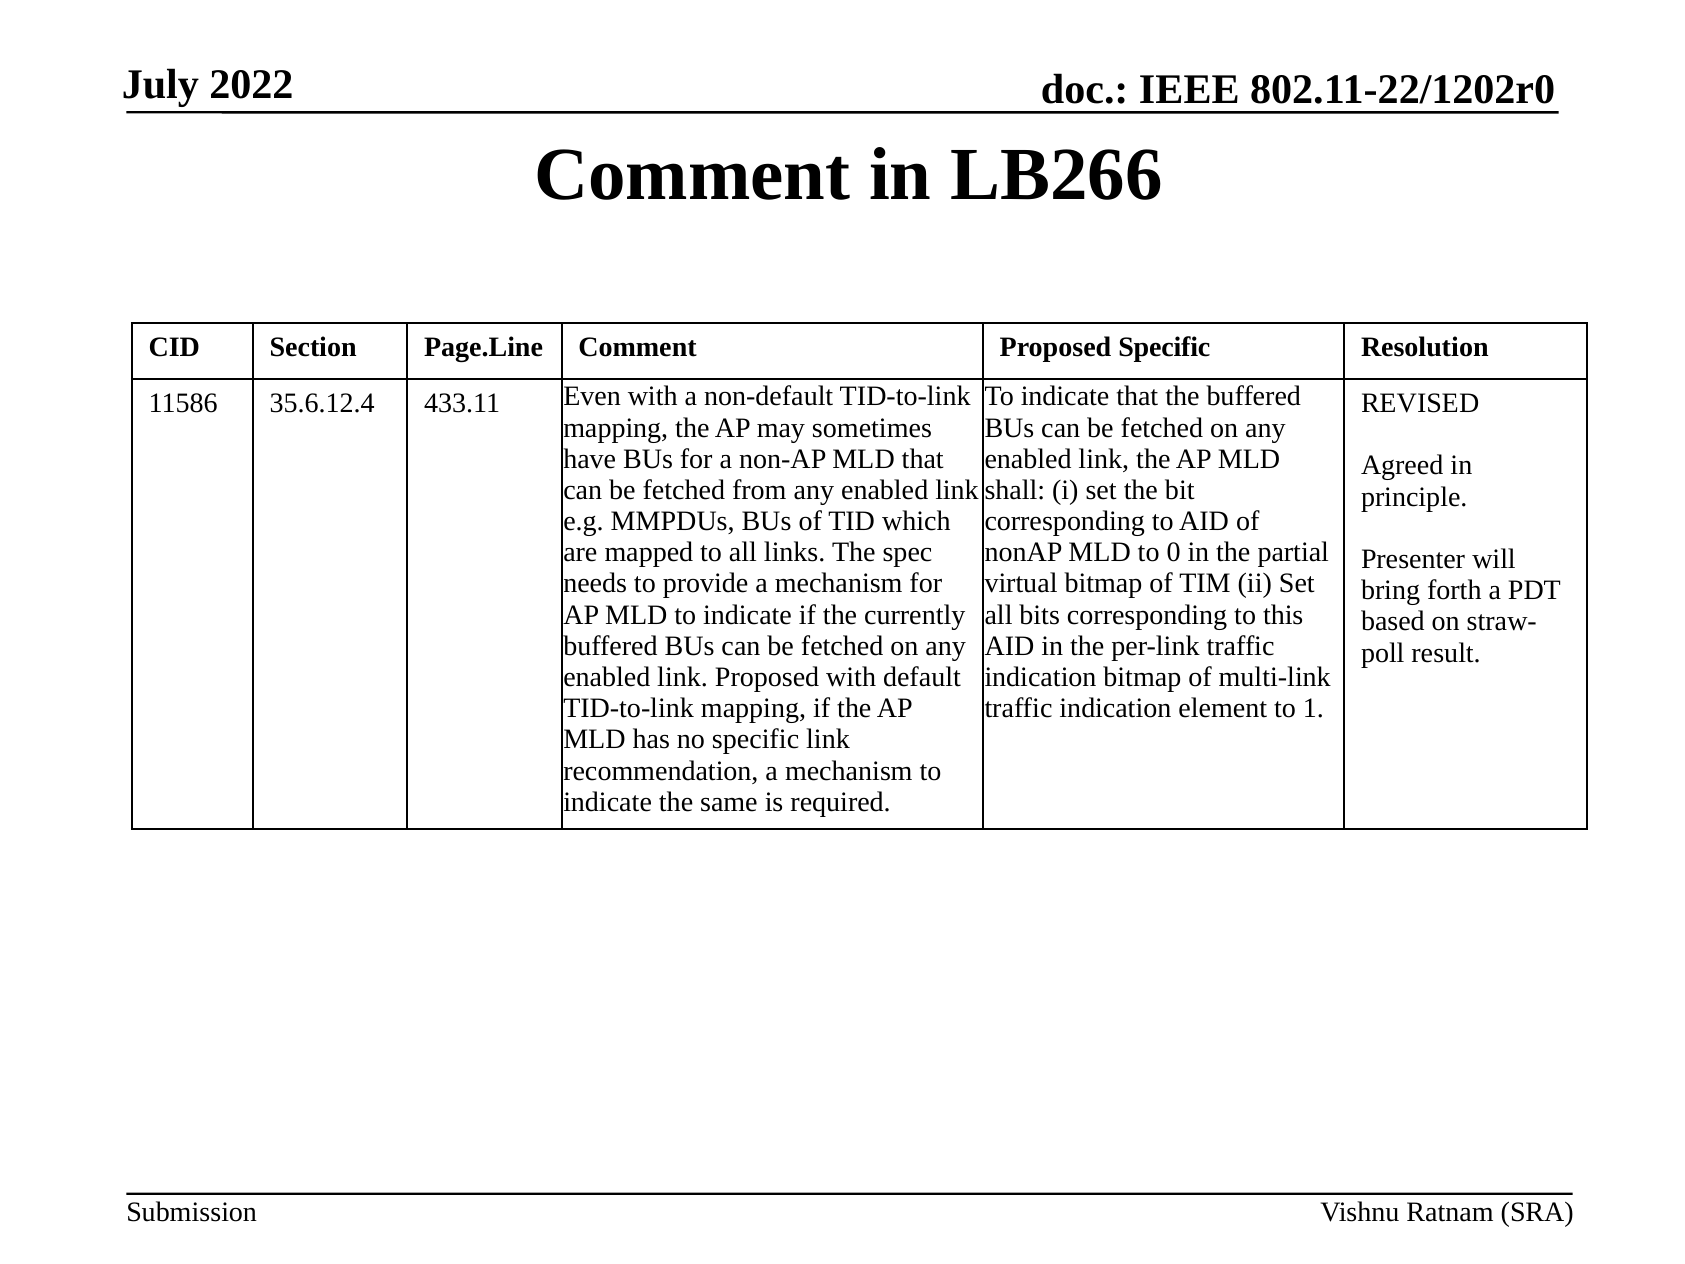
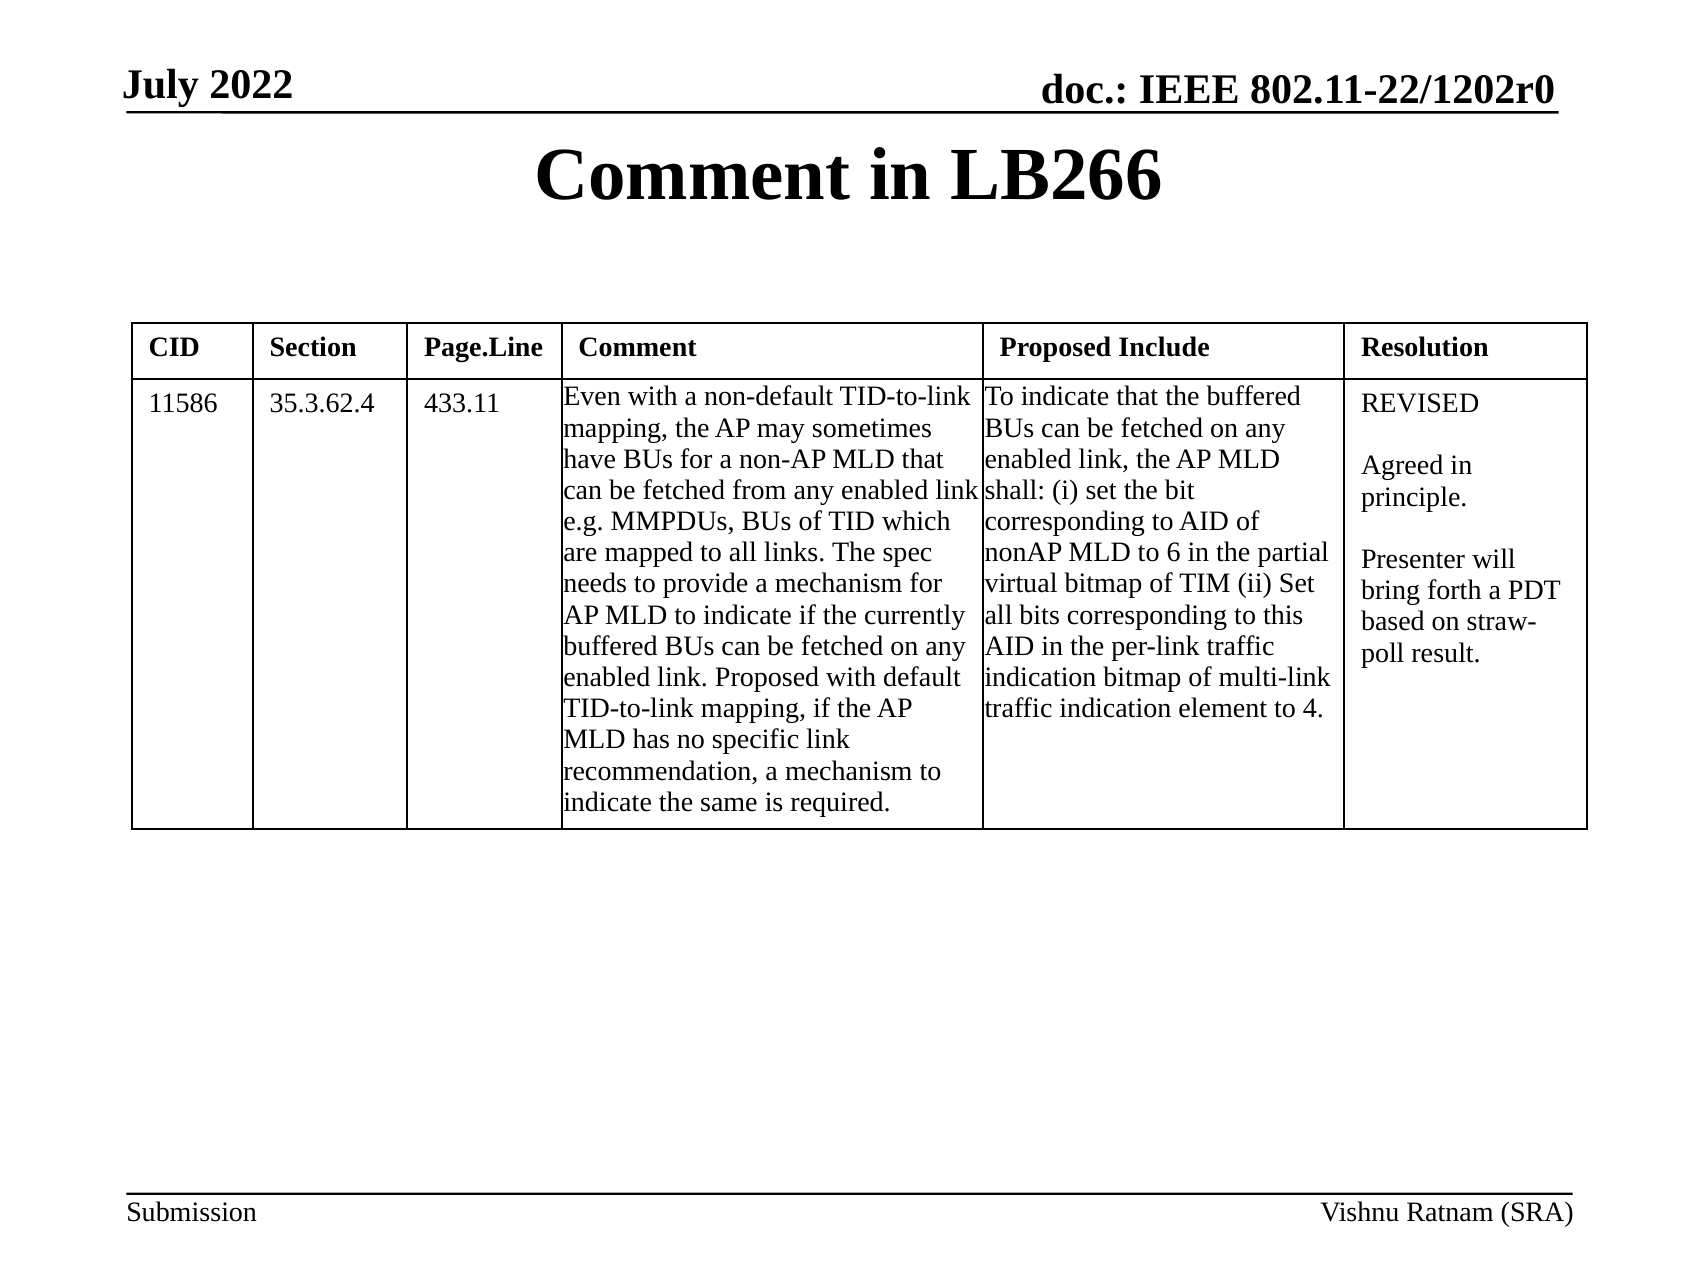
Proposed Specific: Specific -> Include
35.6.12.4: 35.6.12.4 -> 35.3.62.4
0: 0 -> 6
1: 1 -> 4
